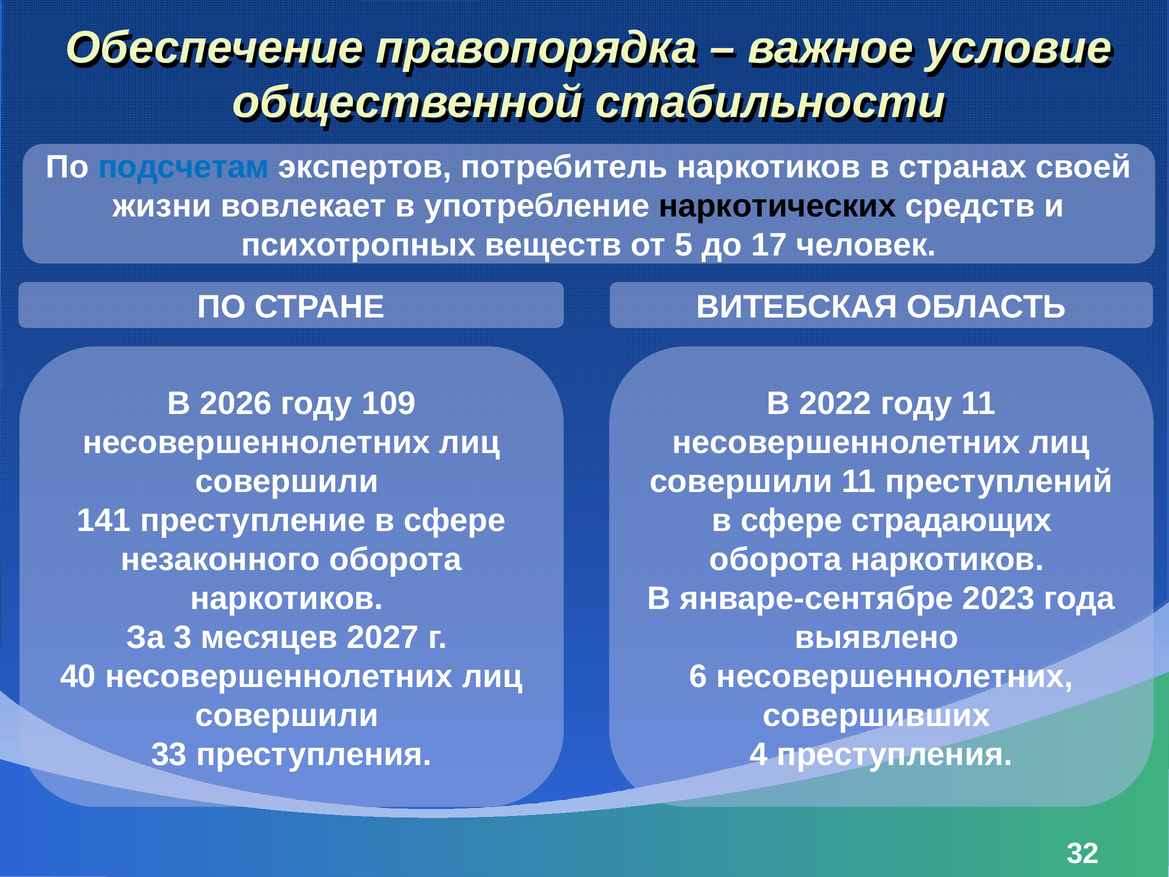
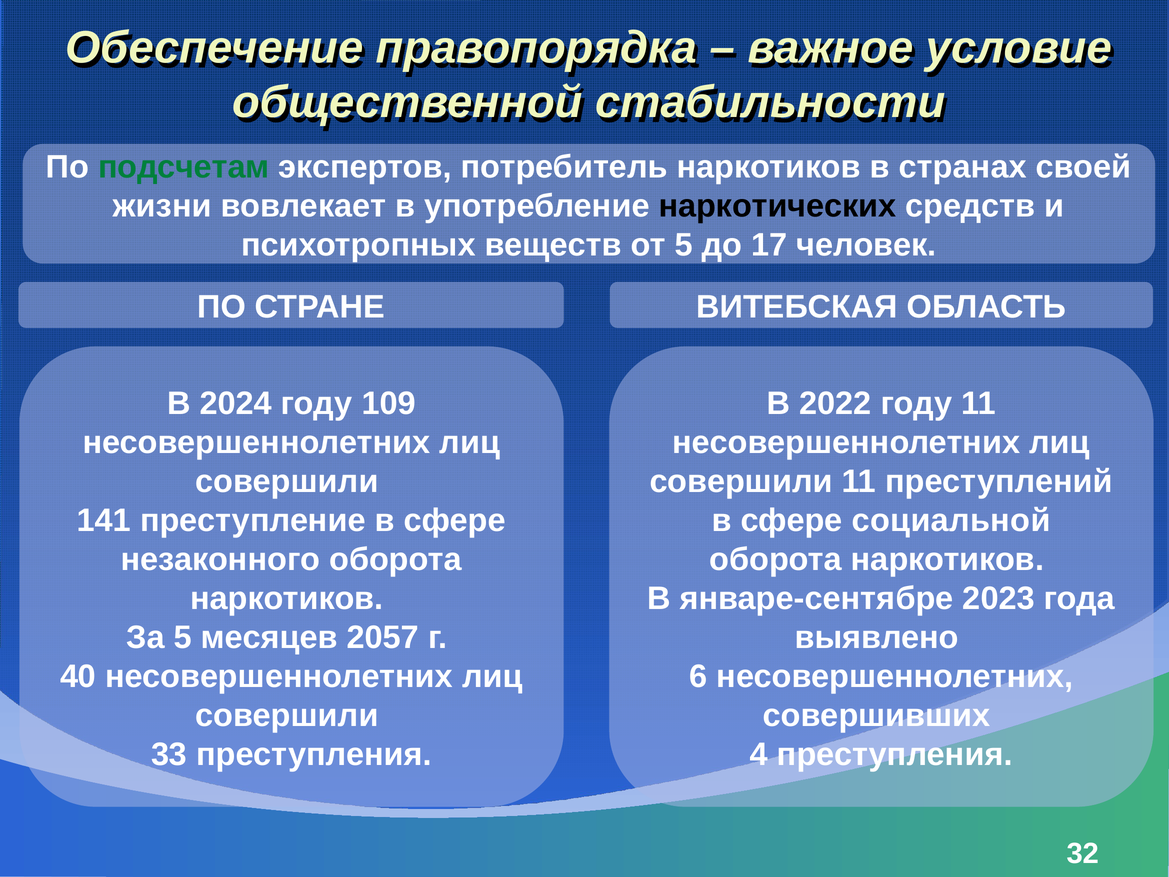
подсчетам colour: blue -> green
2026: 2026 -> 2024
страдающих: страдающих -> социальной
За 3: 3 -> 5
2027: 2027 -> 2057
